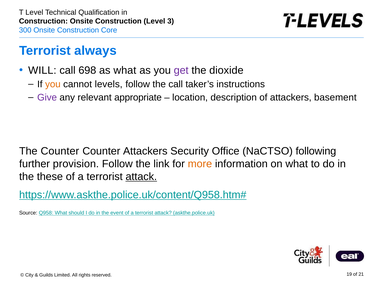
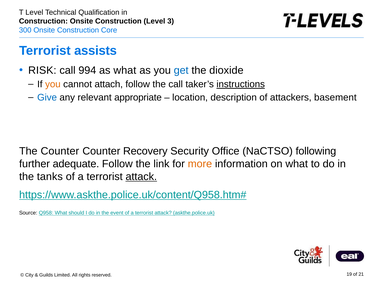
always: always -> assists
WILL: WILL -> RISK
698: 698 -> 994
get colour: purple -> blue
levels: levels -> attach
instructions underline: none -> present
Give colour: purple -> blue
Counter Attackers: Attackers -> Recovery
provision: provision -> adequate
these: these -> tanks
